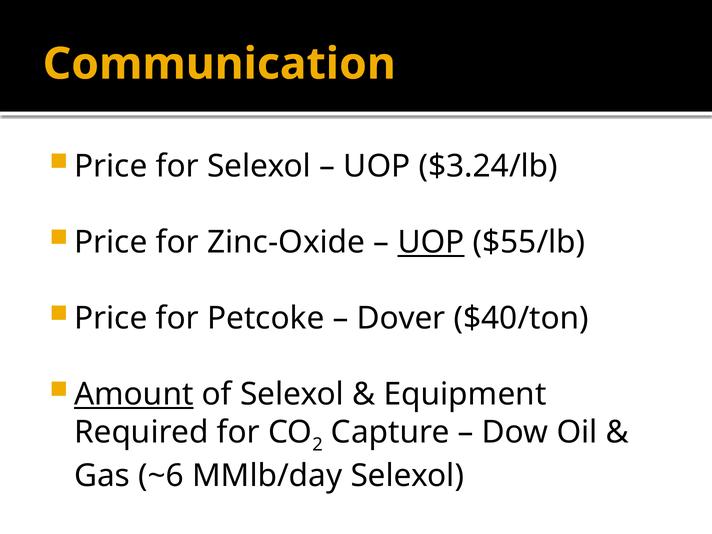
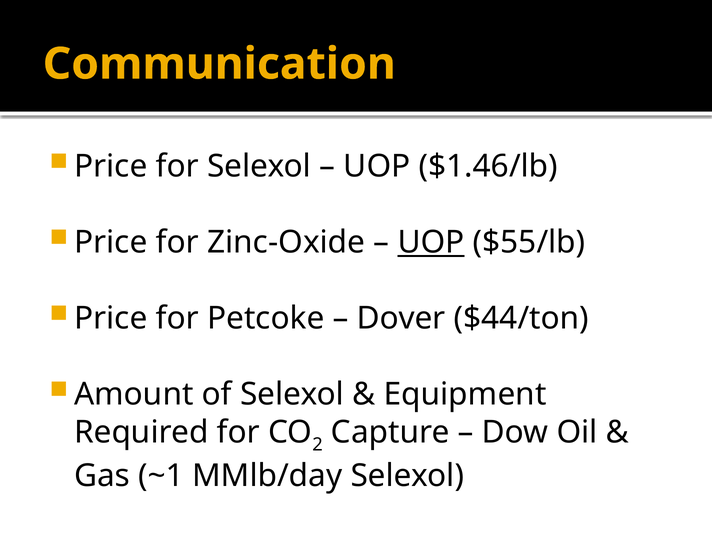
$3.24/lb: $3.24/lb -> $1.46/lb
$40/ton: $40/ton -> $44/ton
Amount underline: present -> none
~6: ~6 -> ~1
